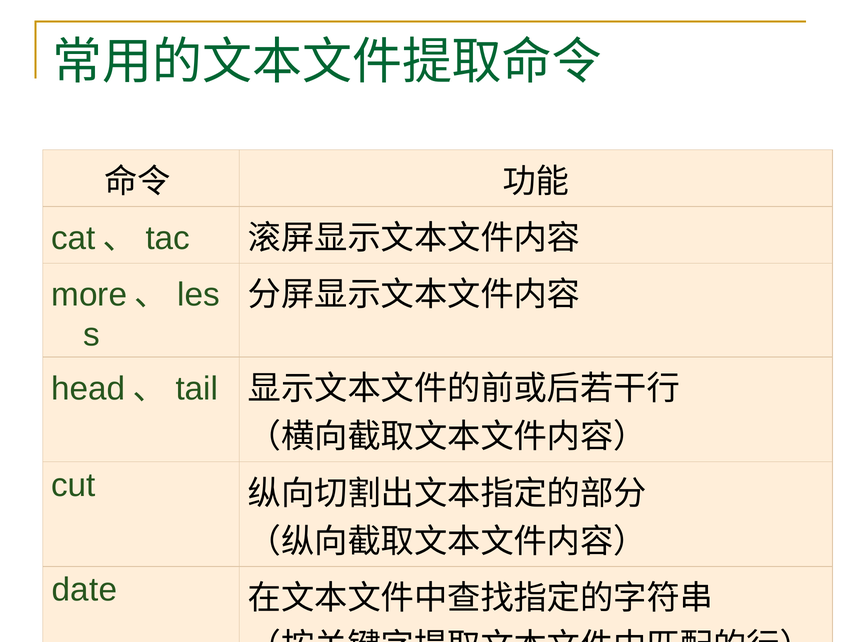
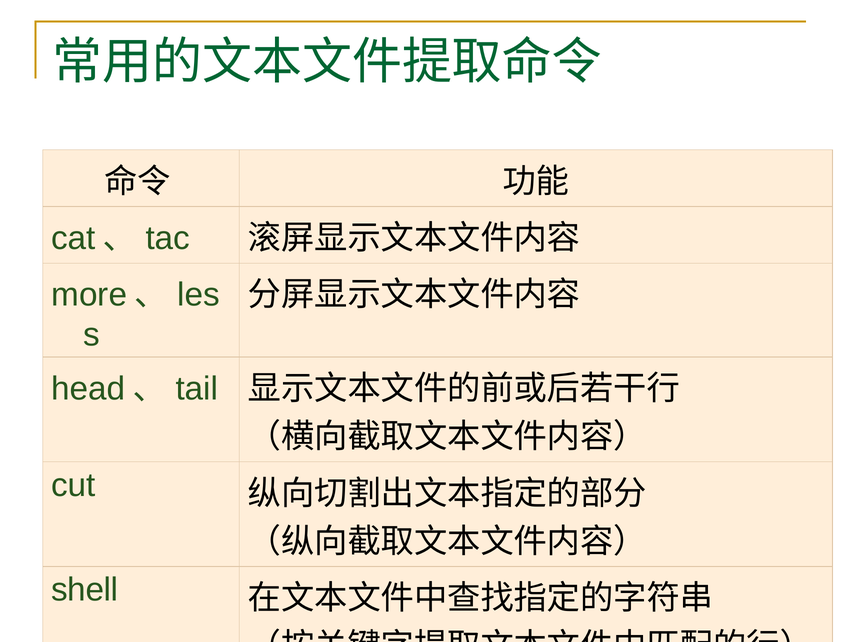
date: date -> shell
